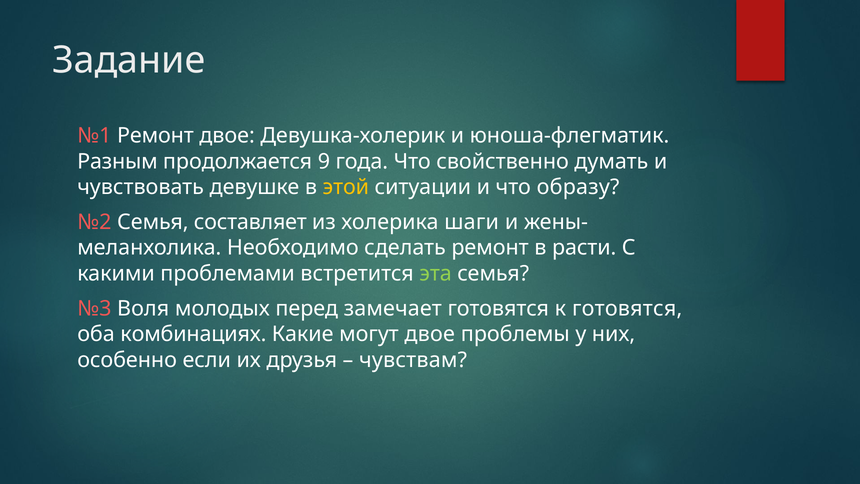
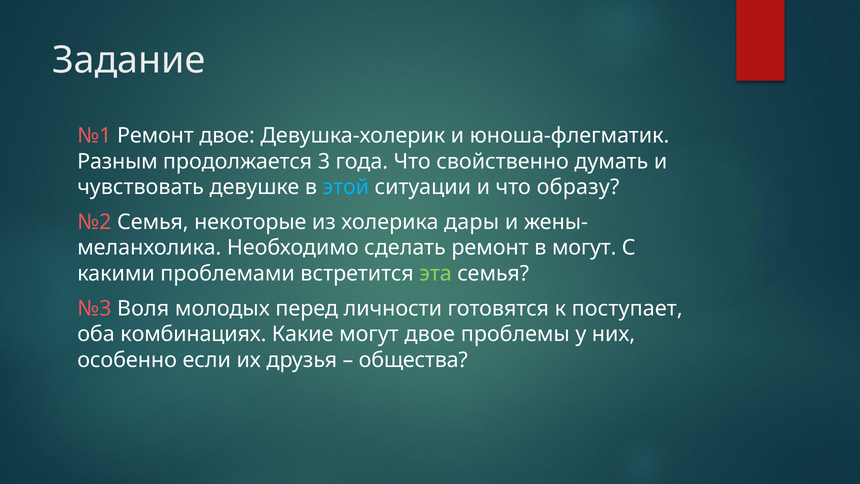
9: 9 -> 3
этой colour: yellow -> light blue
составляет: составляет -> некоторые
шаги: шаги -> дары
в расти: расти -> могут
замечает: замечает -> личности
к готовятся: готовятся -> поступает
чувствам: чувствам -> общества
